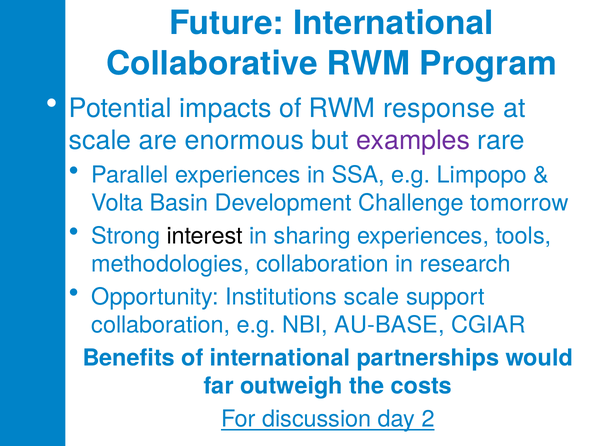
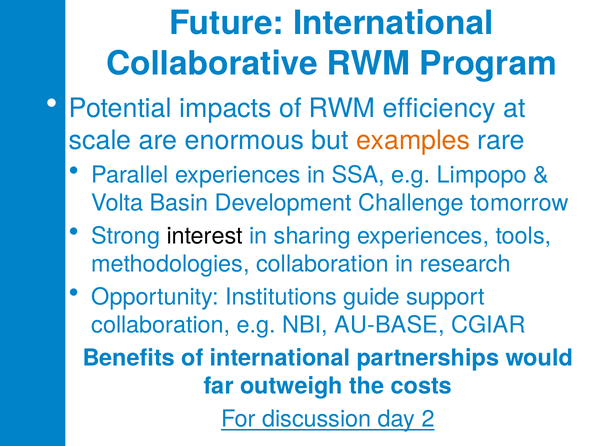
response: response -> efficiency
examples colour: purple -> orange
Institutions scale: scale -> guide
